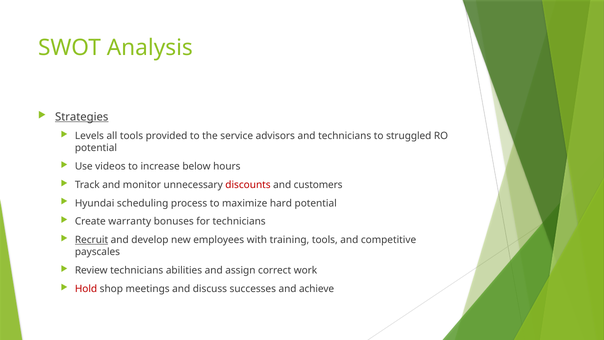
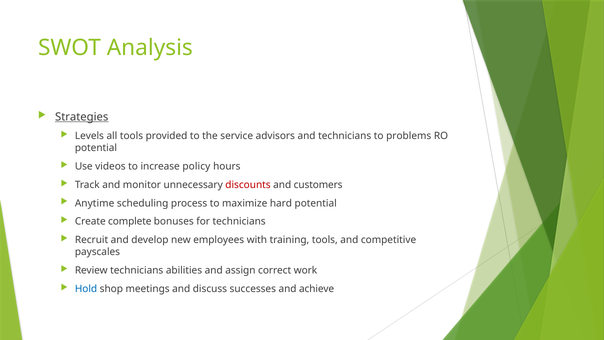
struggled: struggled -> problems
below: below -> policy
Hyundai: Hyundai -> Anytime
warranty: warranty -> complete
Recruit underline: present -> none
Hold colour: red -> blue
